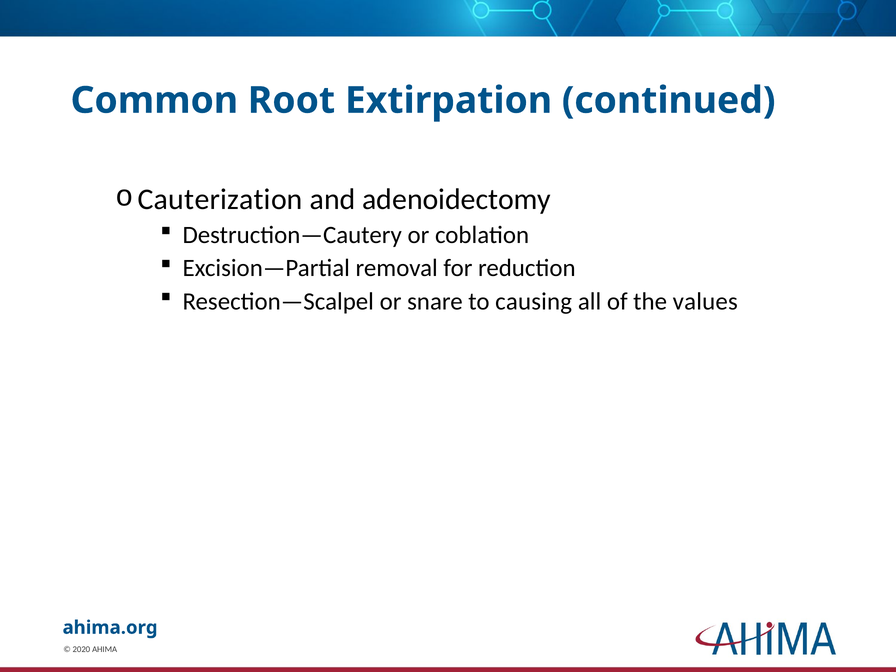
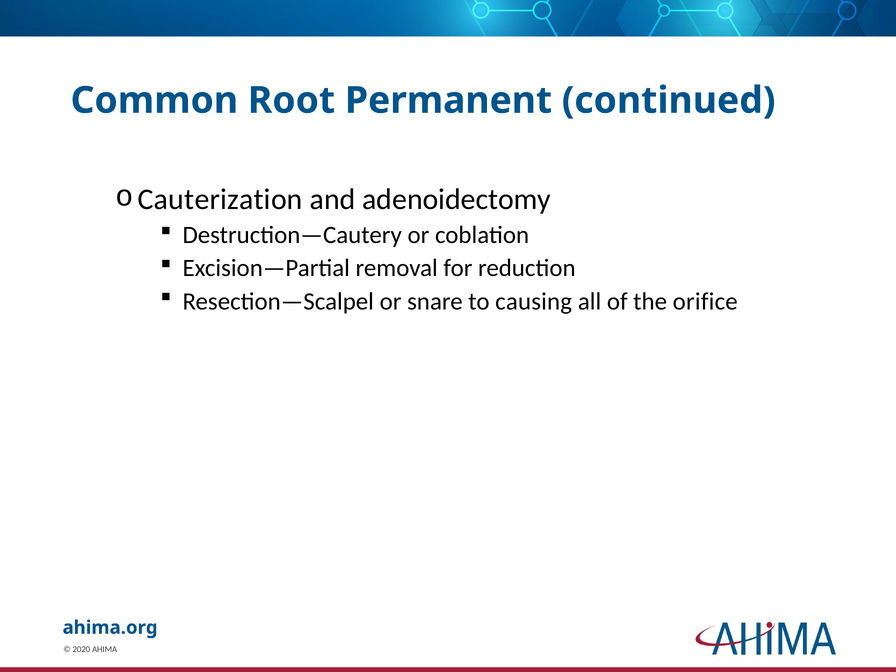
Extirpation: Extirpation -> Permanent
values: values -> orifice
